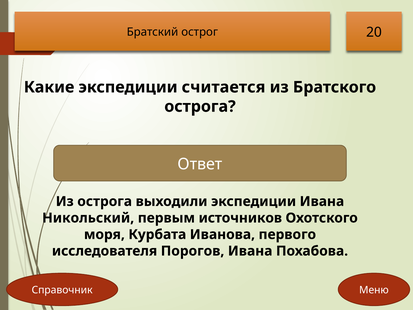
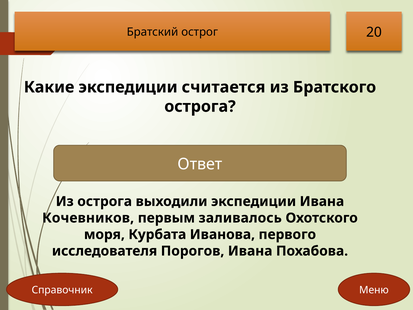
Никольский: Никольский -> Кочевников
источников: источников -> заливалось
